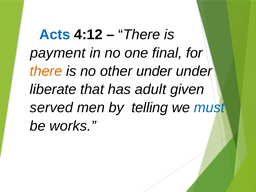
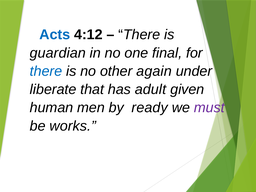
payment: payment -> guardian
there at (46, 71) colour: orange -> blue
other under: under -> again
served: served -> human
telling: telling -> ready
must colour: blue -> purple
